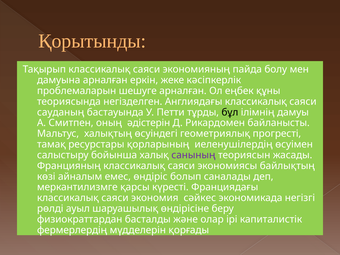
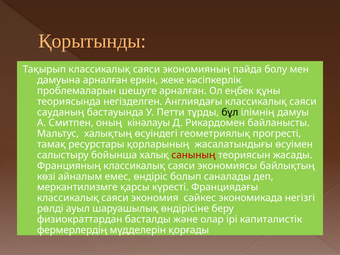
әдістерін: әдістерін -> кінәлауы
иеленушілердің: иеленушілердің -> жасалатындығы
санының colour: purple -> red
